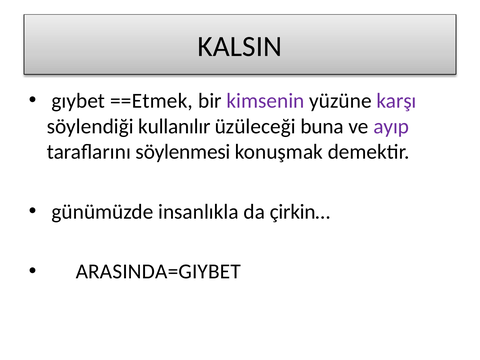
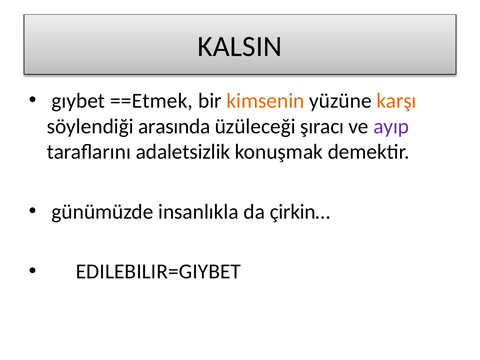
kimsenin colour: purple -> orange
karşı colour: purple -> orange
kullanılır: kullanılır -> arasında
buna: buna -> şıracı
söylenmesi: söylenmesi -> adaletsizlik
ARASINDA=GIYBET: ARASINDA=GIYBET -> EDILEBILIR=GIYBET
